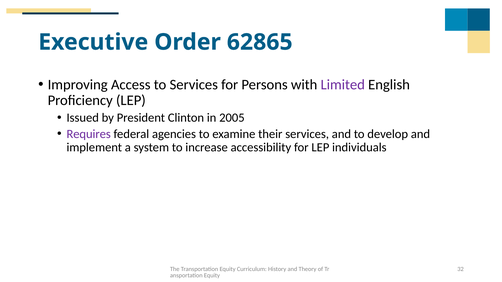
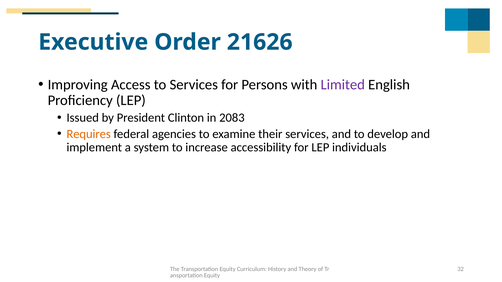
62865: 62865 -> 21626
2005: 2005 -> 2083
Requires colour: purple -> orange
